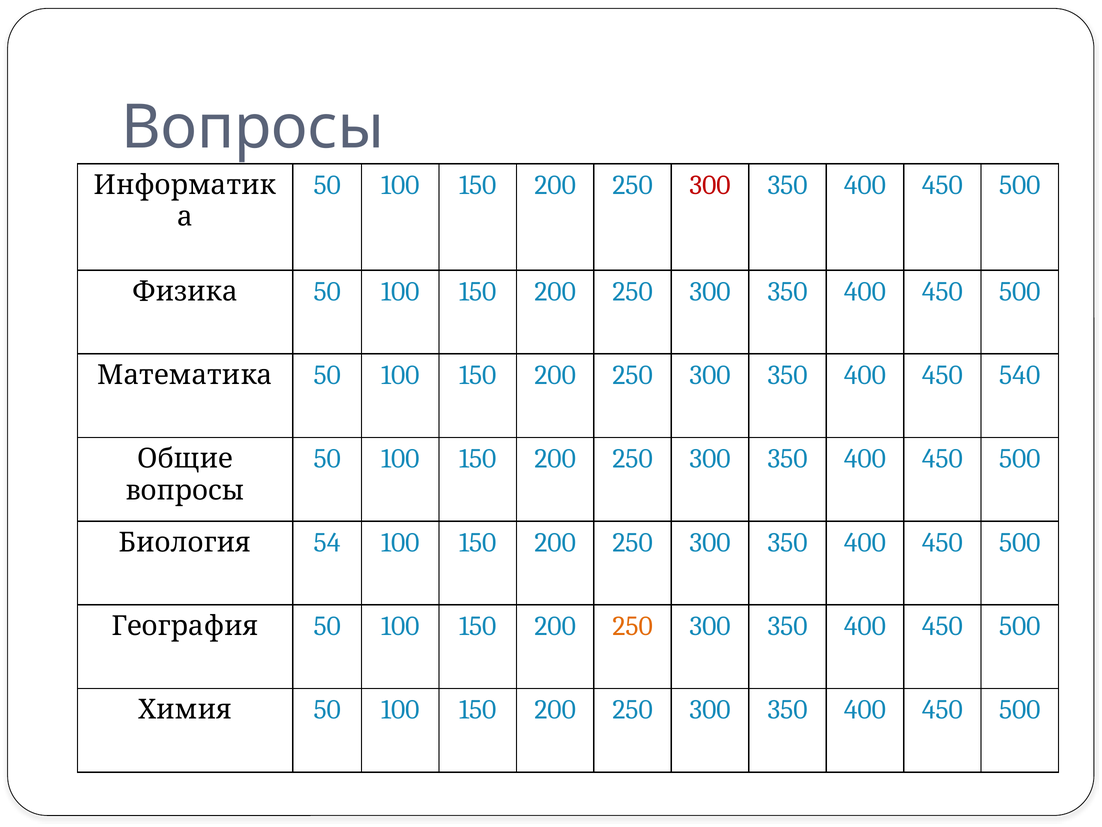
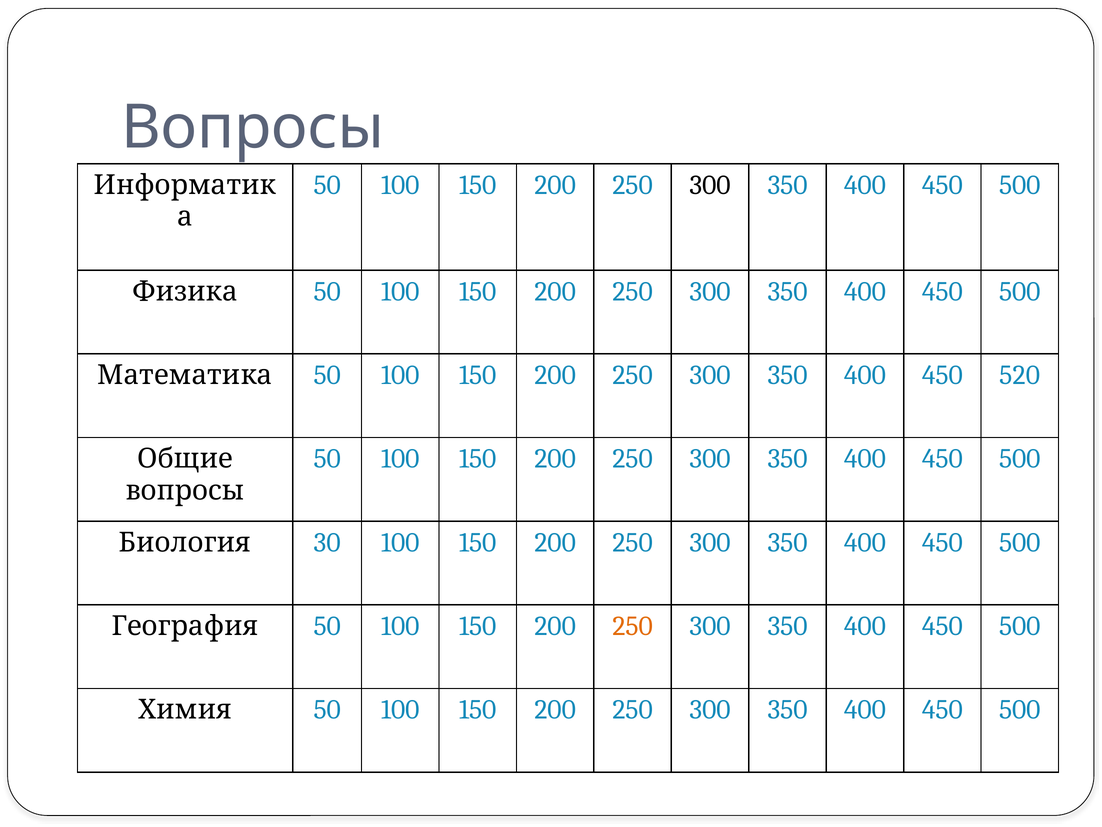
300 at (710, 185) colour: red -> black
540: 540 -> 520
54: 54 -> 30
